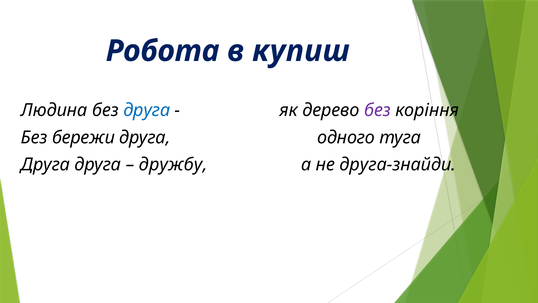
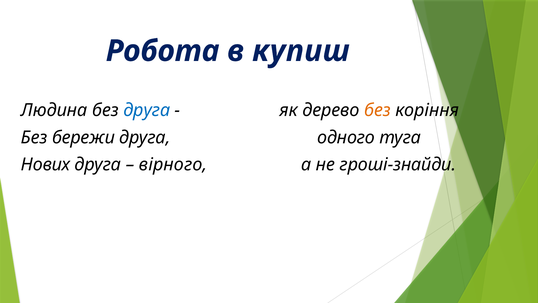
без at (377, 110) colour: purple -> orange
Друга at (45, 164): Друга -> Нових
дружбу: дружбу -> вірного
друга-знайди: друга-знайди -> гроші-знайди
